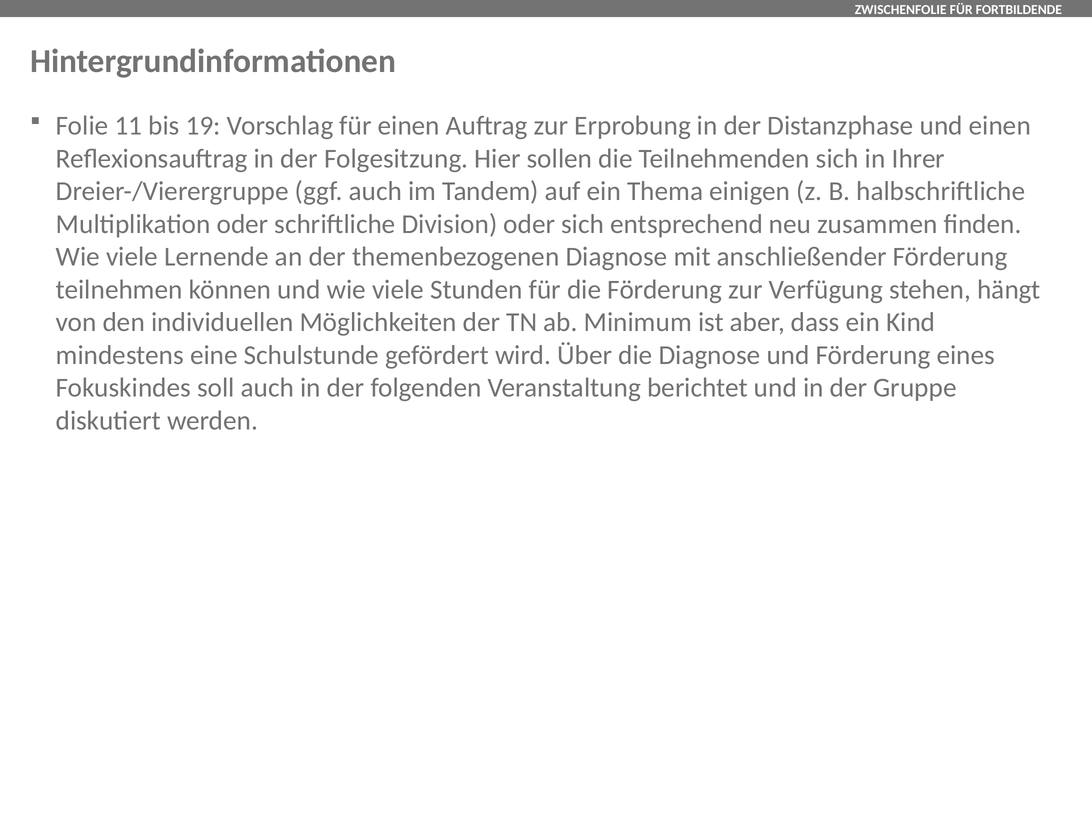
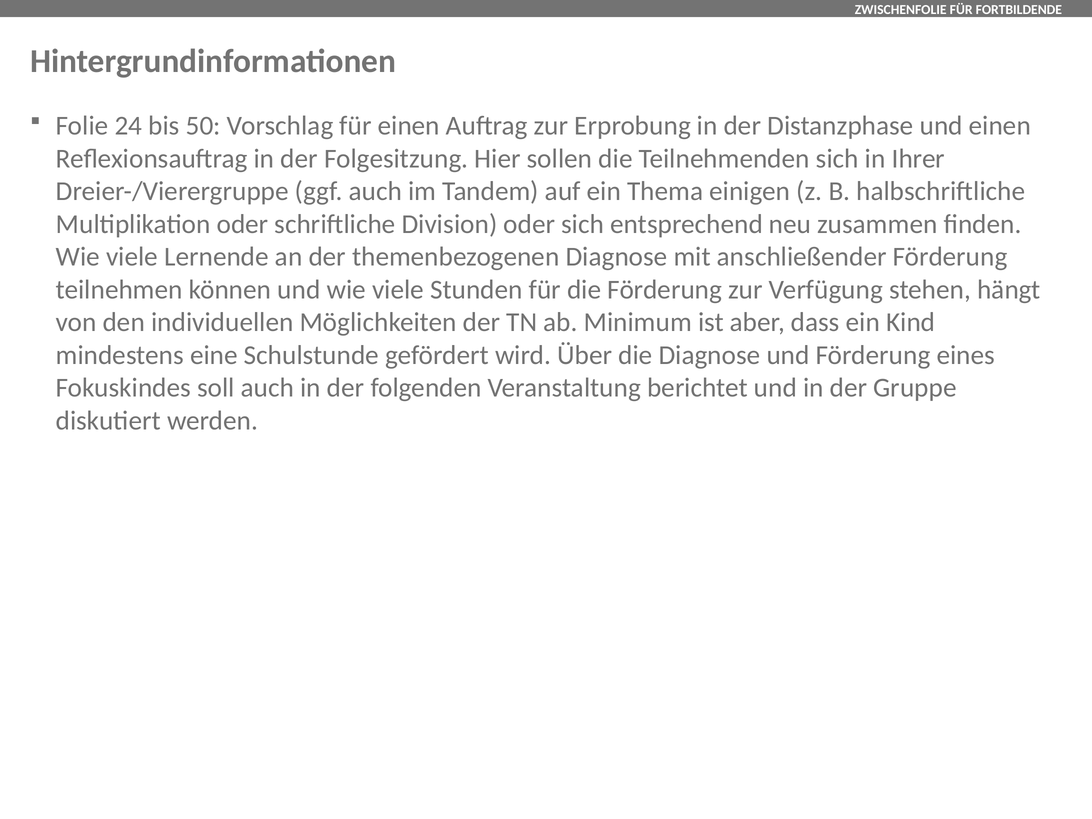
11: 11 -> 24
19: 19 -> 50
